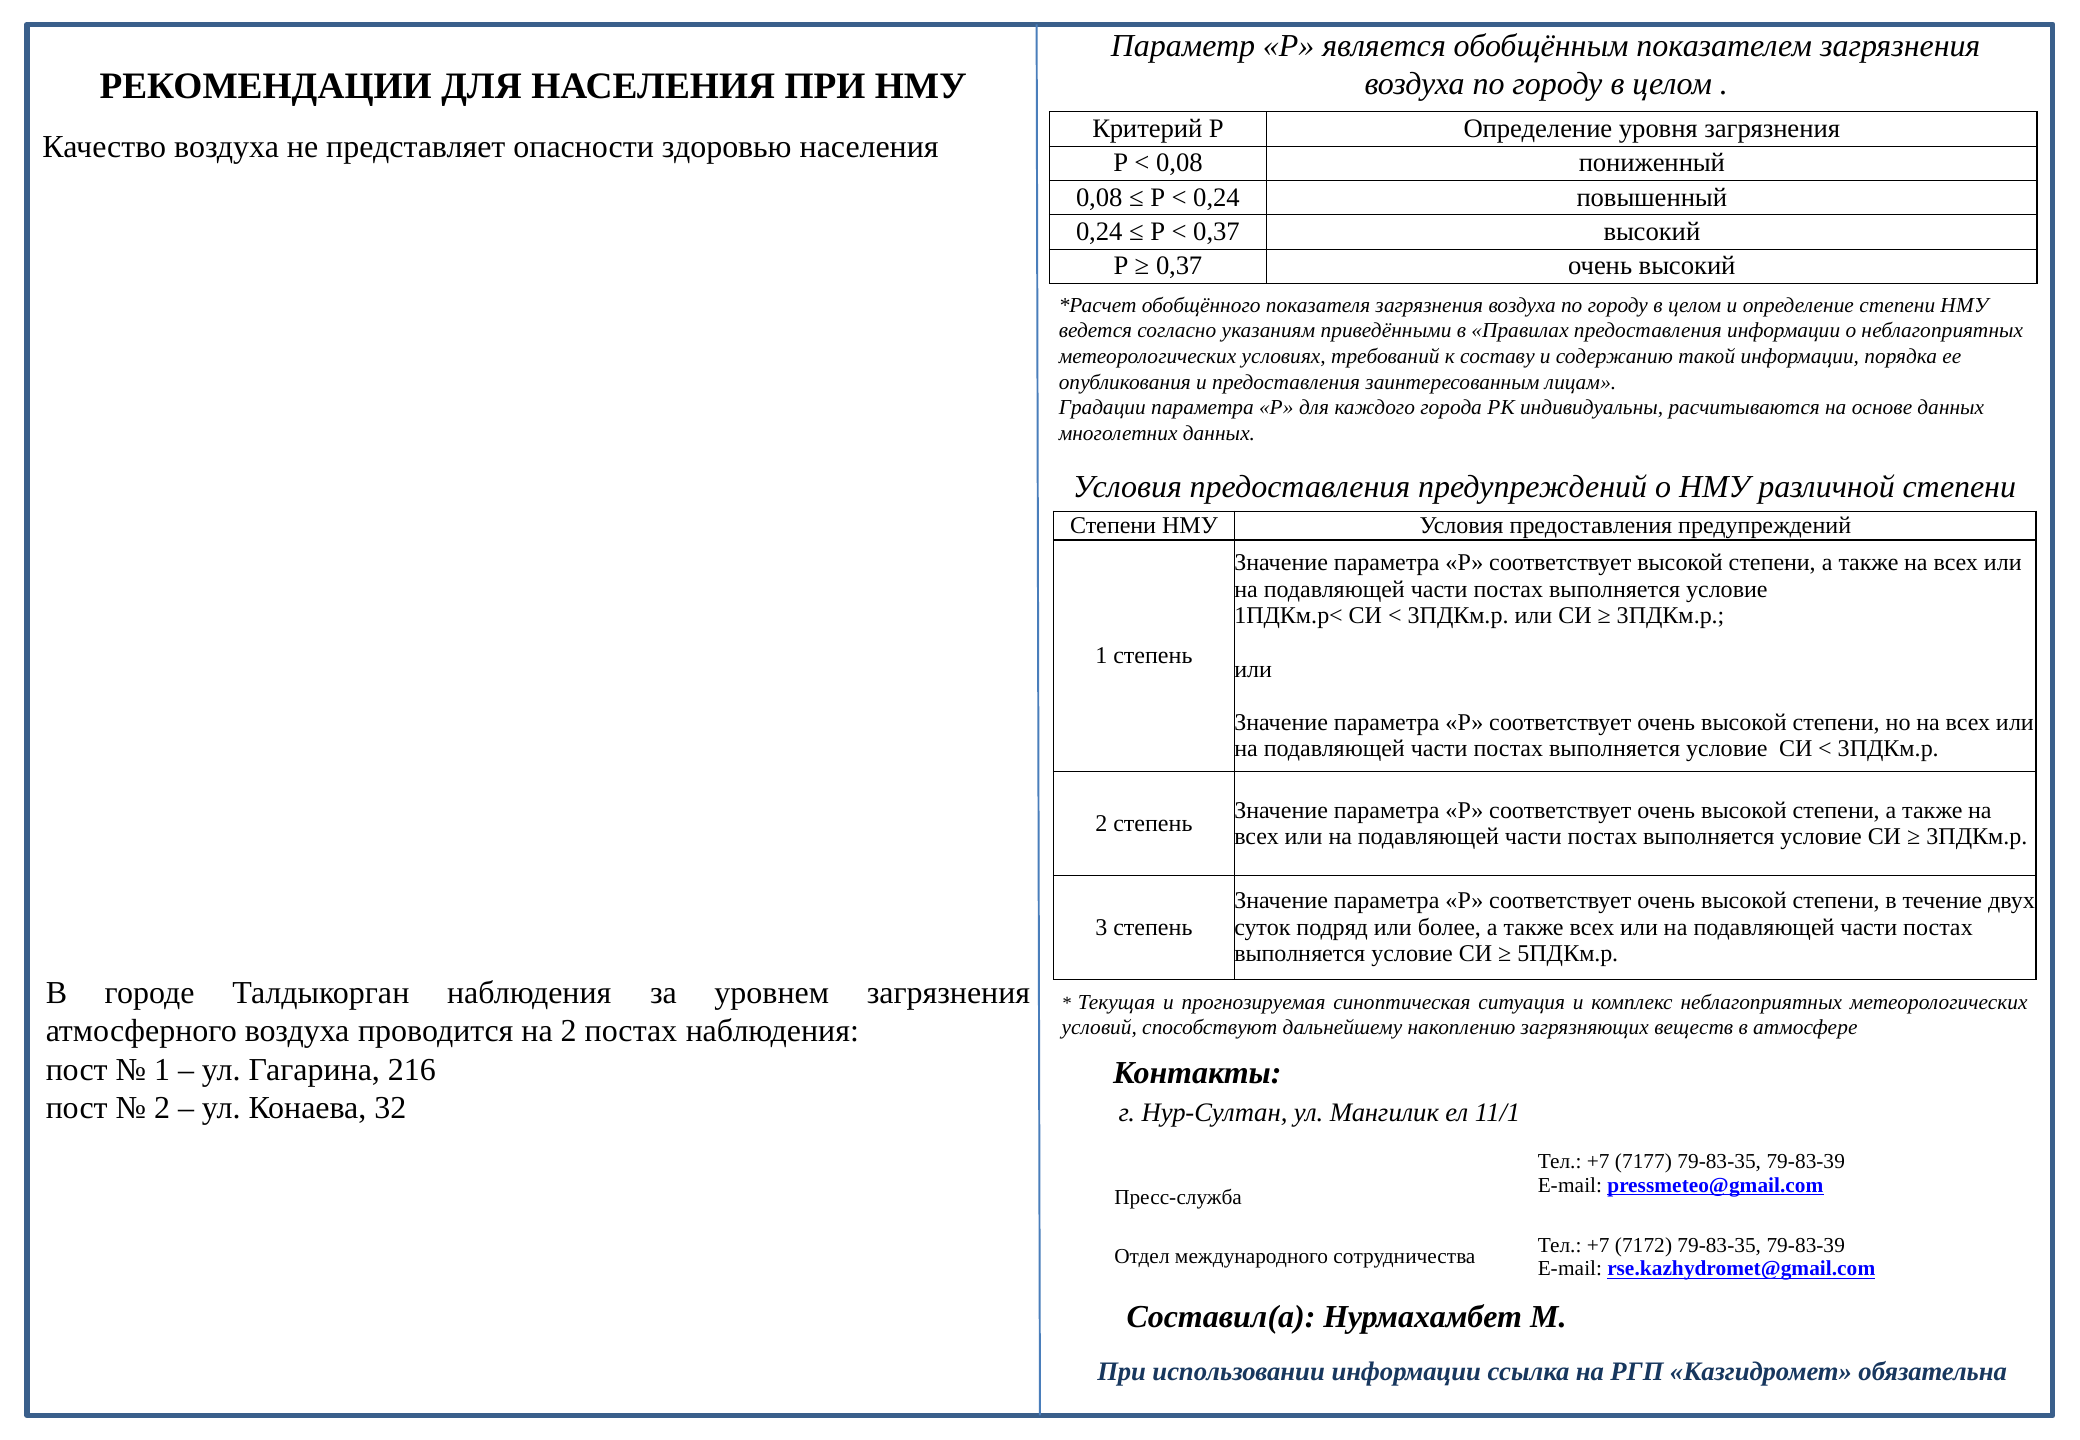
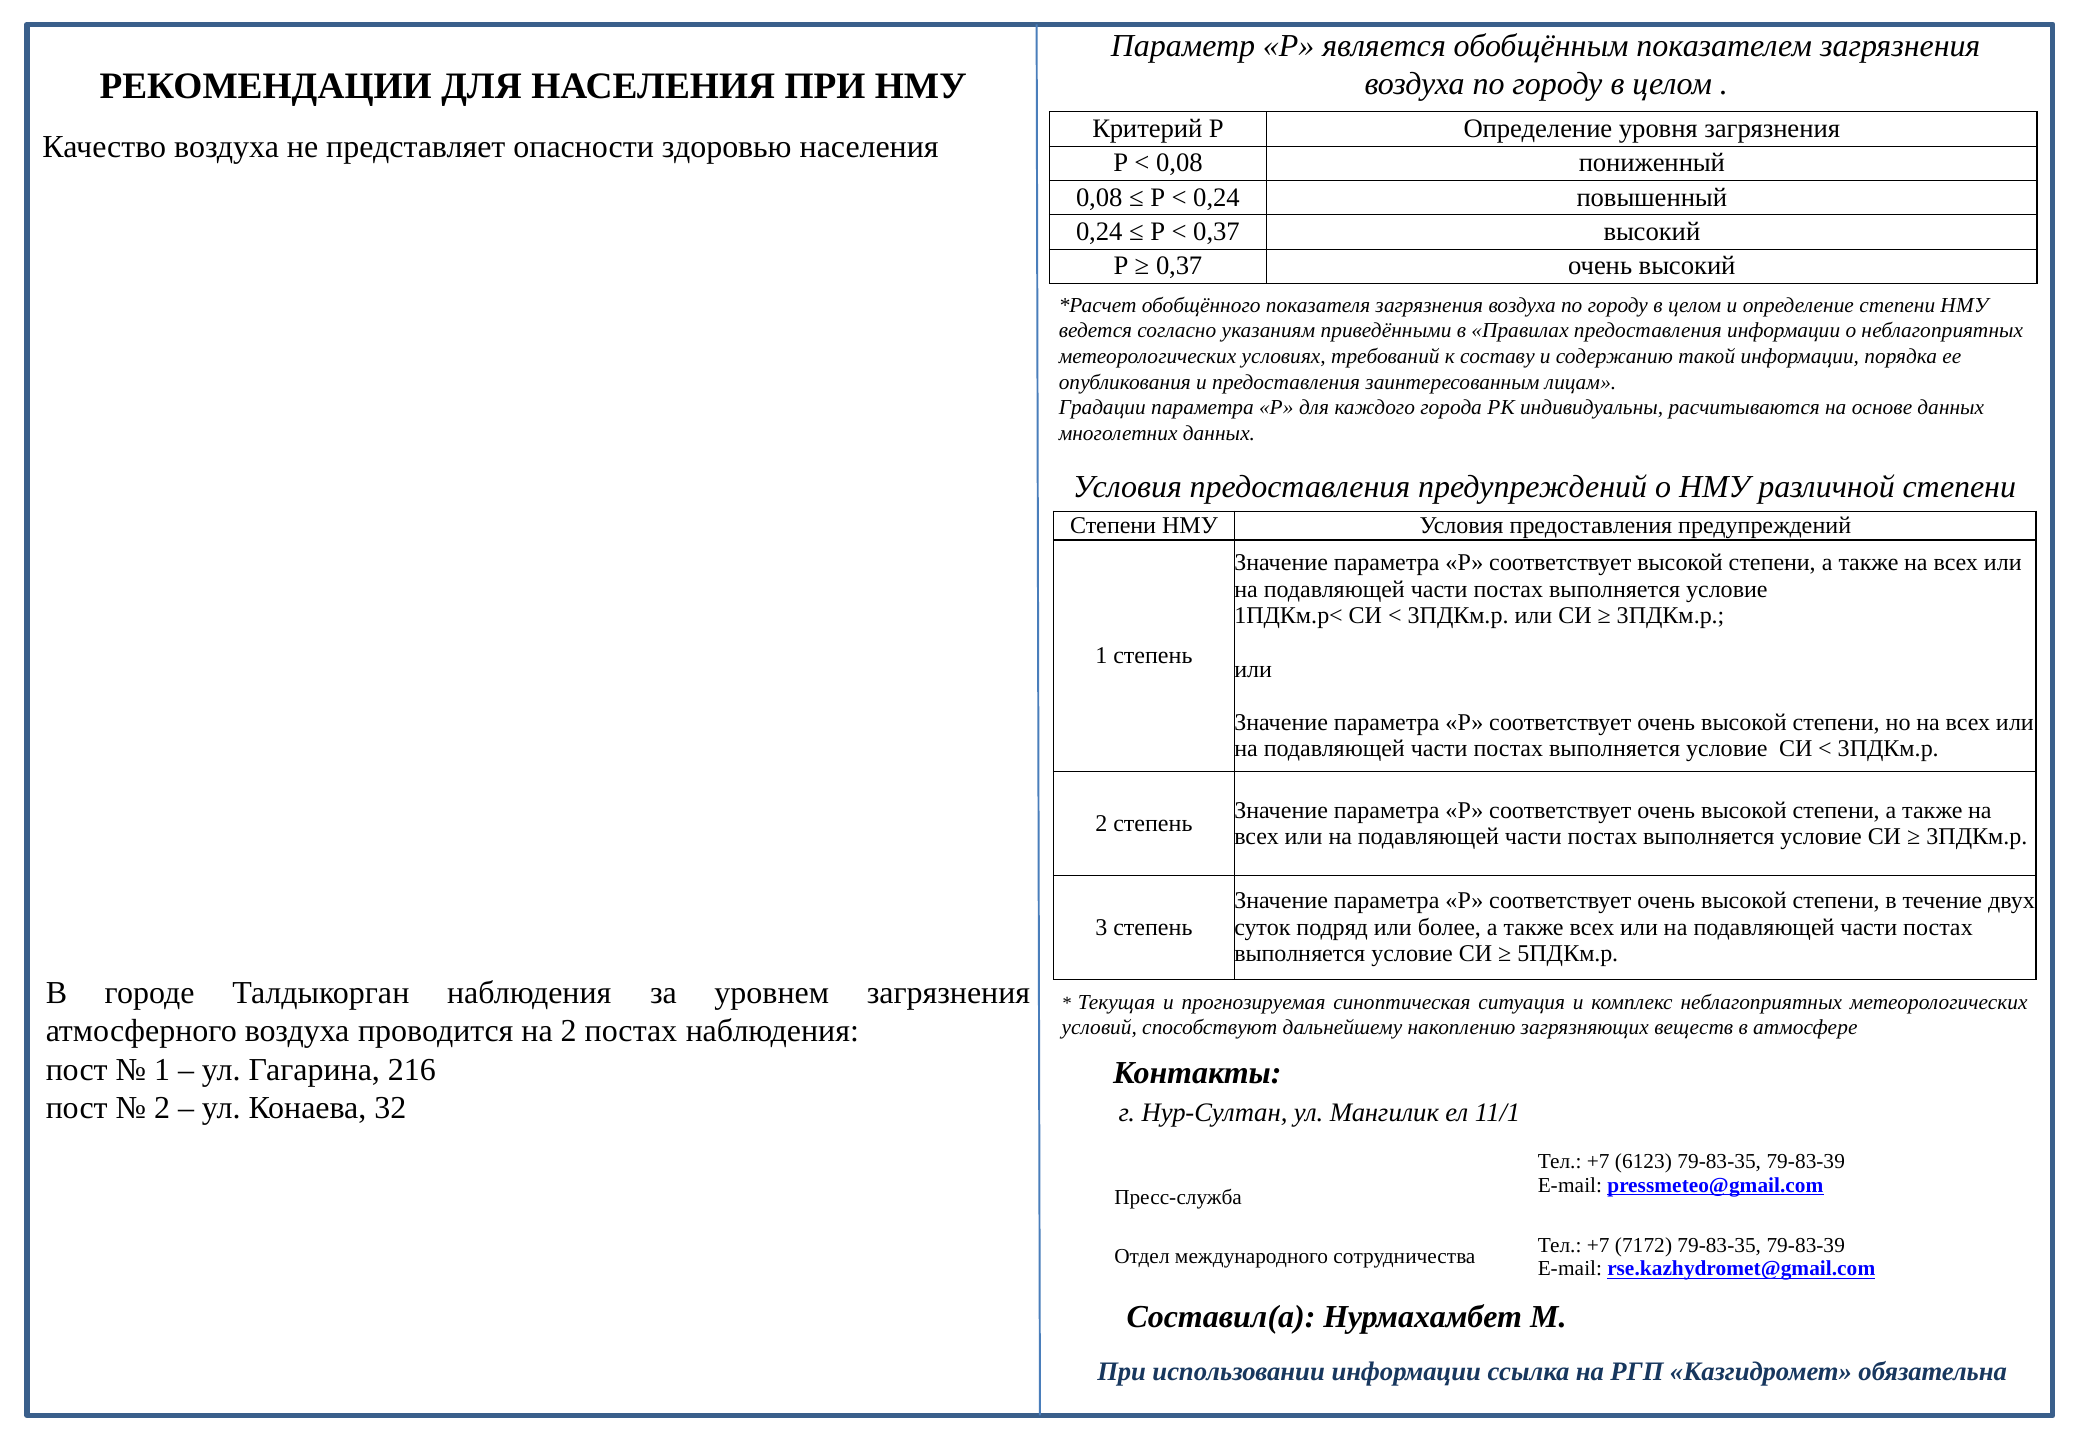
7177: 7177 -> 6123
